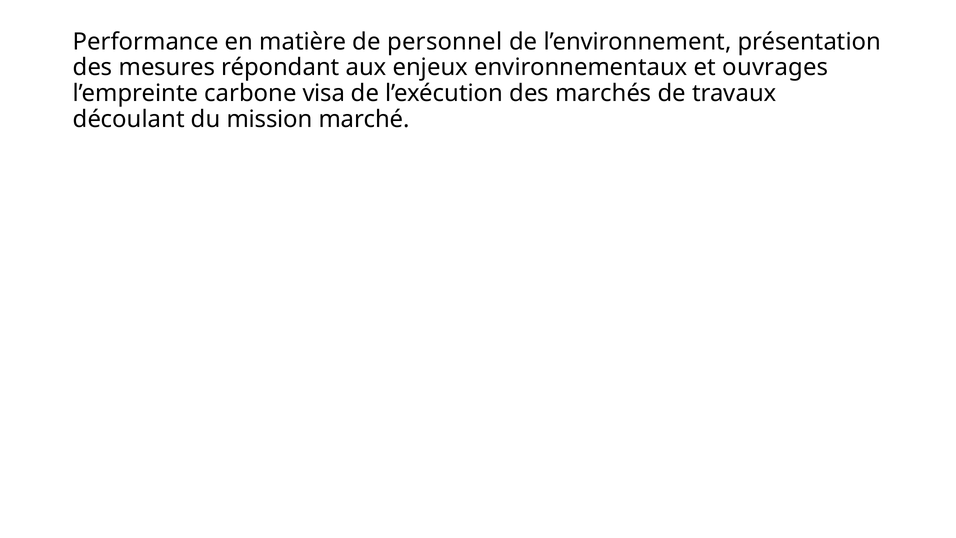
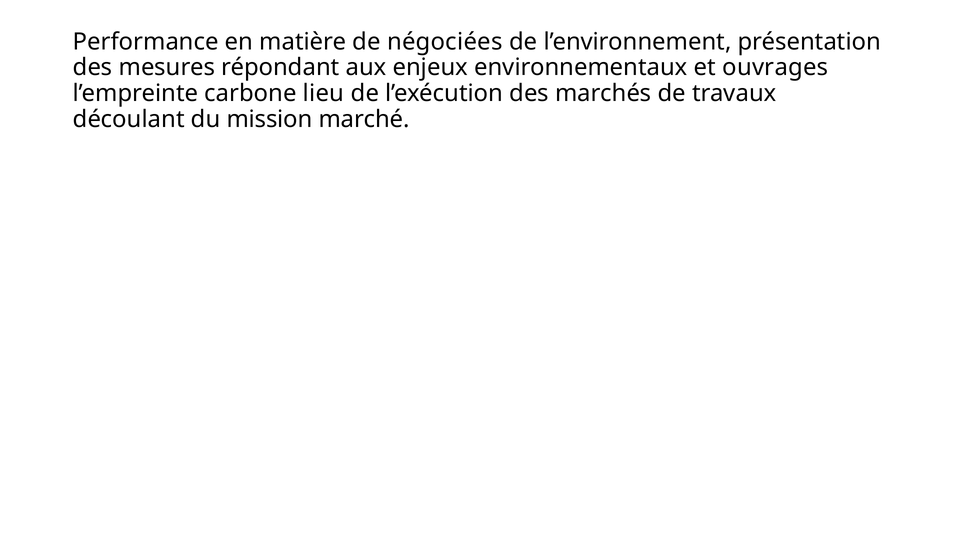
personnel: personnel -> négociées
visa: visa -> lieu
